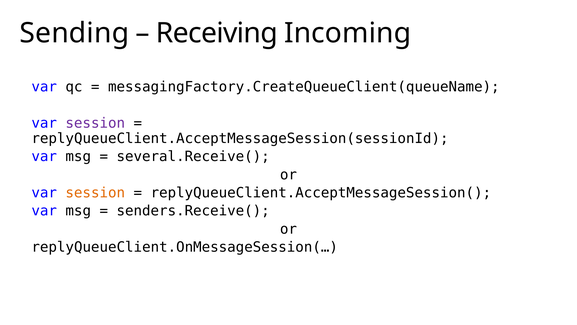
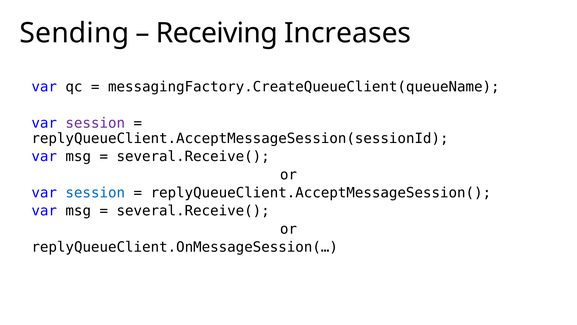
Incoming: Incoming -> Increases
session at (95, 193) colour: orange -> blue
senders.Receive( at (193, 211): senders.Receive( -> several.Receive(
